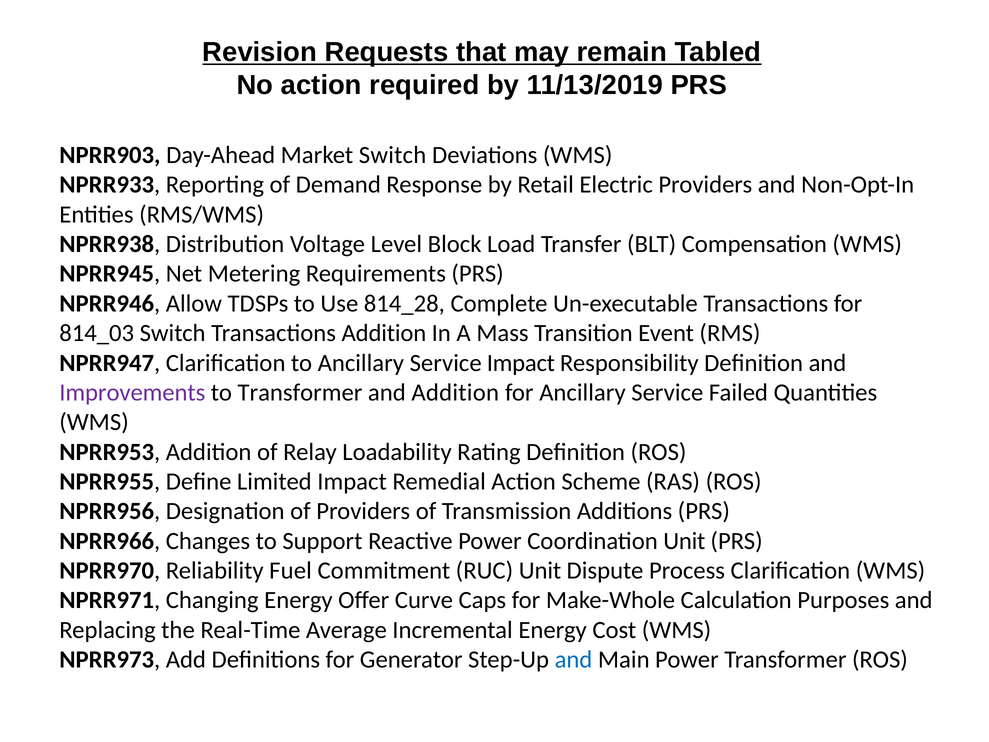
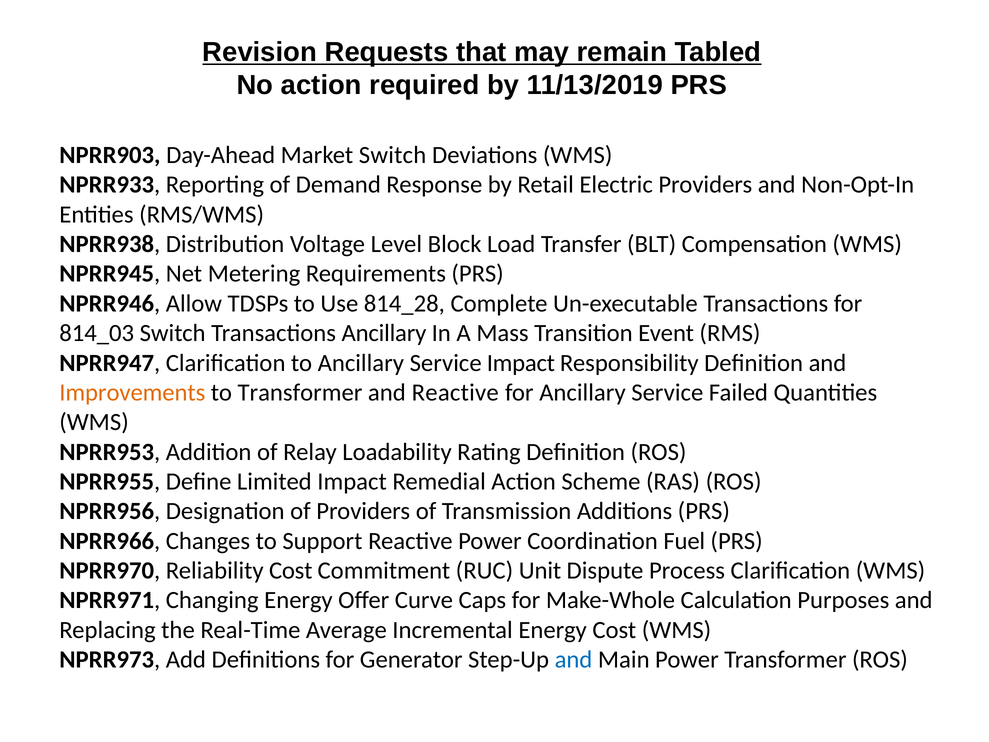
Transactions Addition: Addition -> Ancillary
Improvements colour: purple -> orange
and Addition: Addition -> Reactive
Coordination Unit: Unit -> Fuel
Reliability Fuel: Fuel -> Cost
